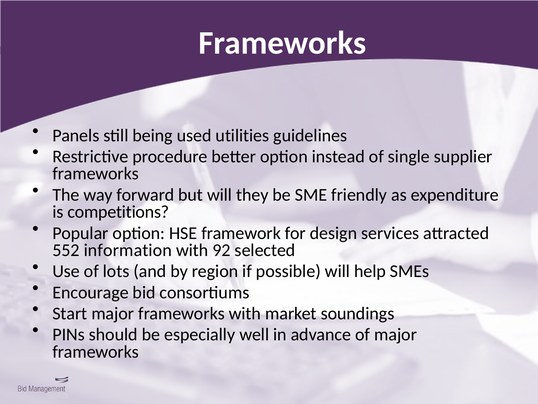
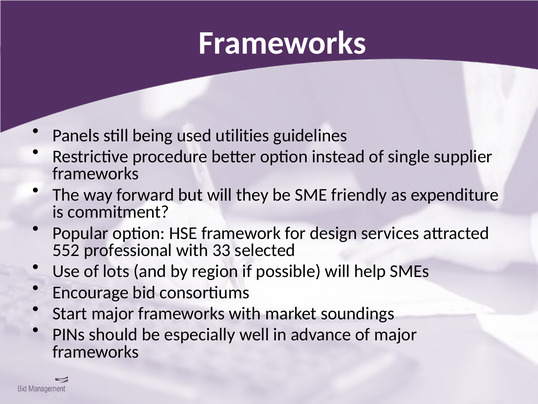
competitions: competitions -> commitment
information: information -> professional
92: 92 -> 33
